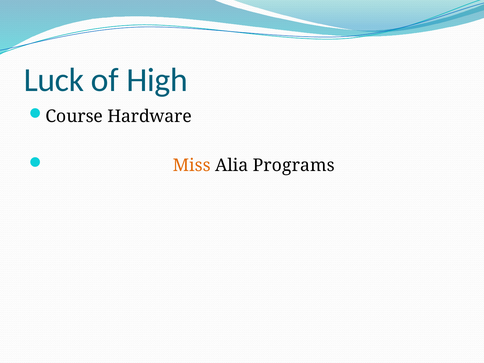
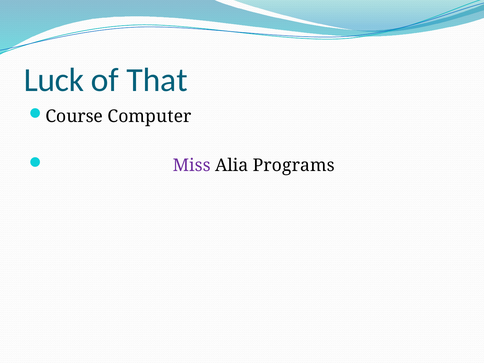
High: High -> That
Hardware: Hardware -> Computer
Miss colour: orange -> purple
